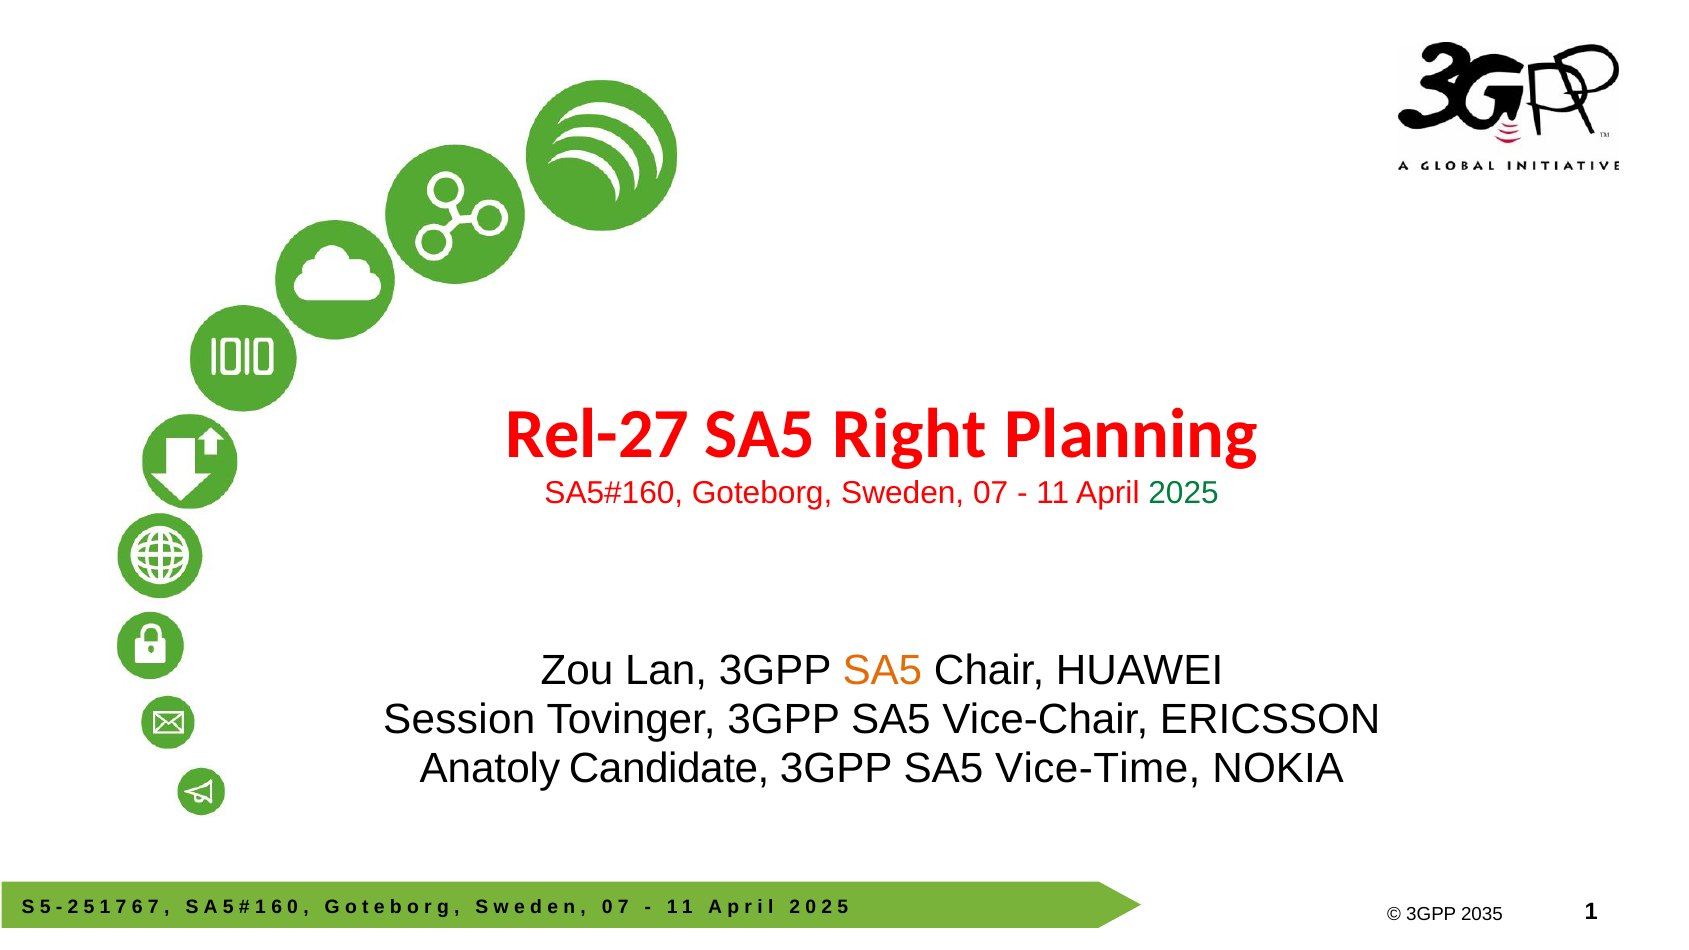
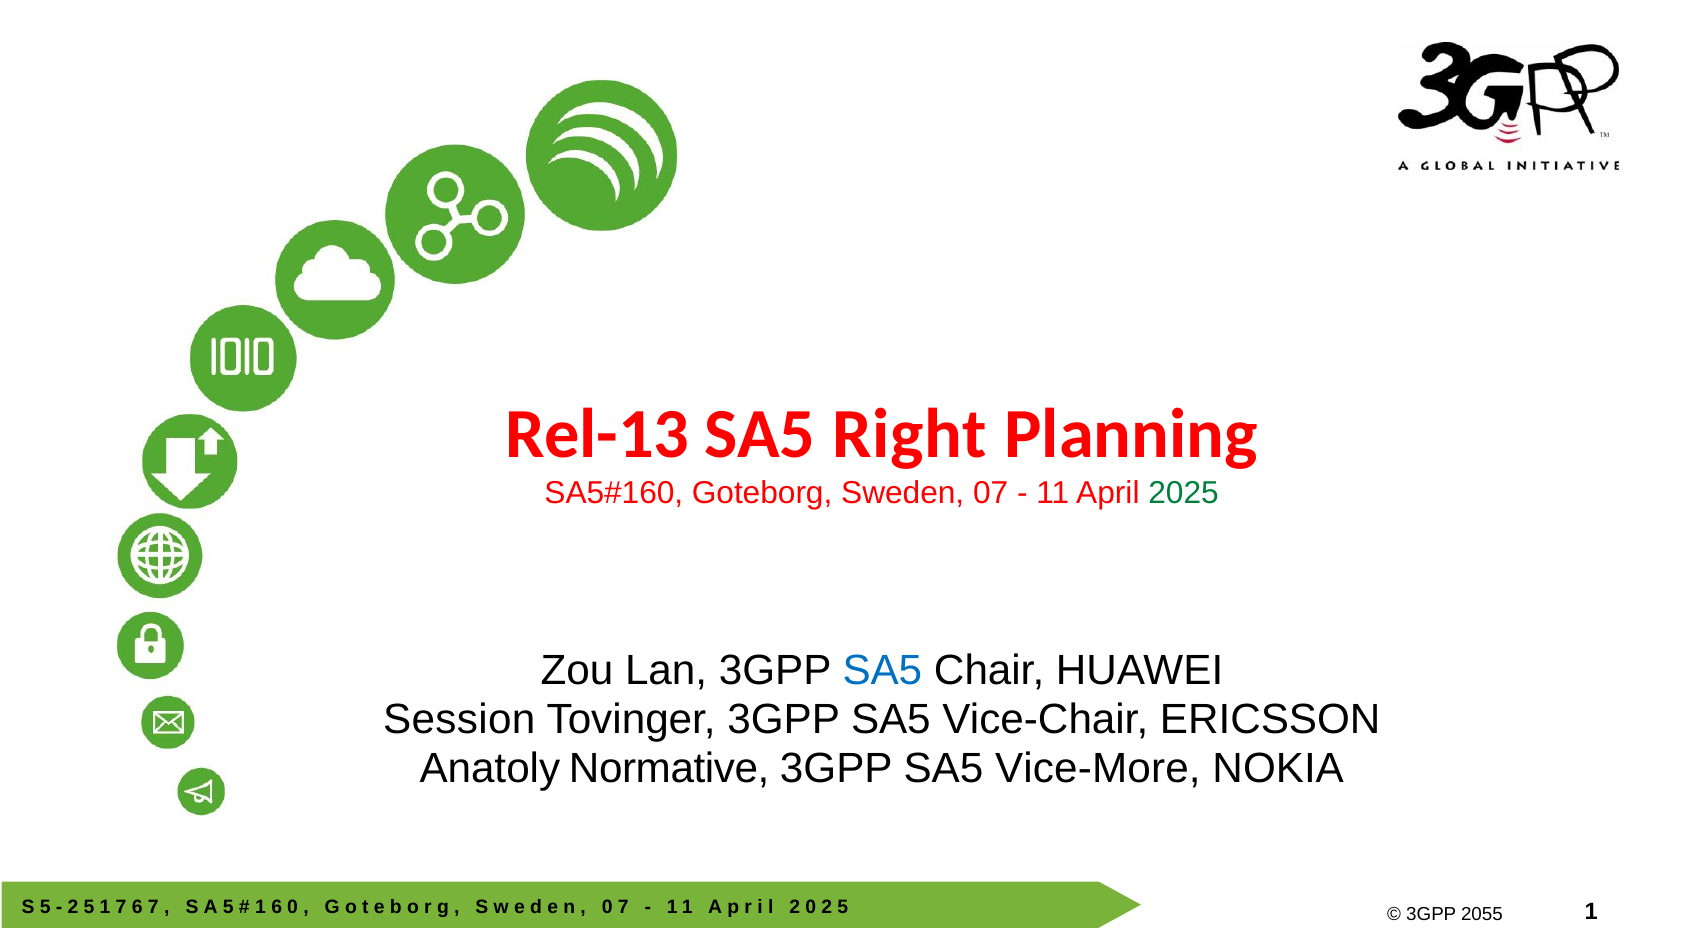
Rel-27: Rel-27 -> Rel-13
SA5 at (882, 671) colour: orange -> blue
Candidate: Candidate -> Normative
Vice-Time: Vice-Time -> Vice-More
2035: 2035 -> 2055
